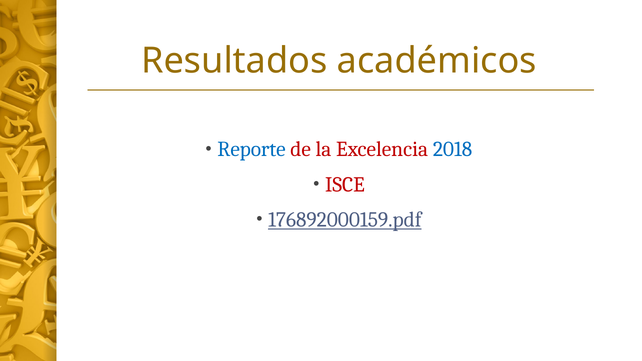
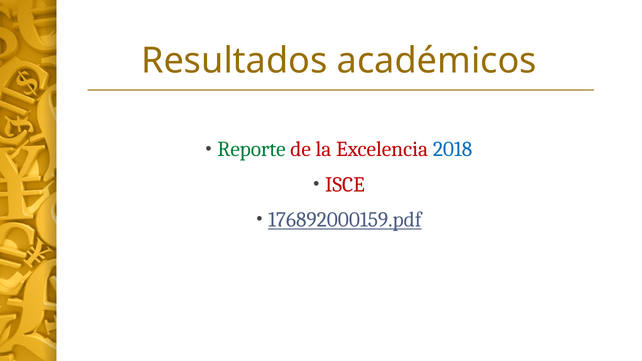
Reporte colour: blue -> green
